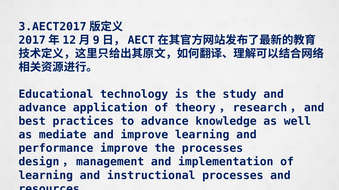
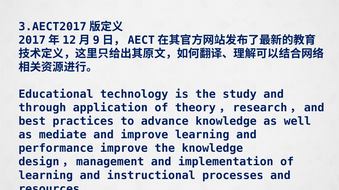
advance at (42, 108): advance -> through
the processes: processes -> knowledge
